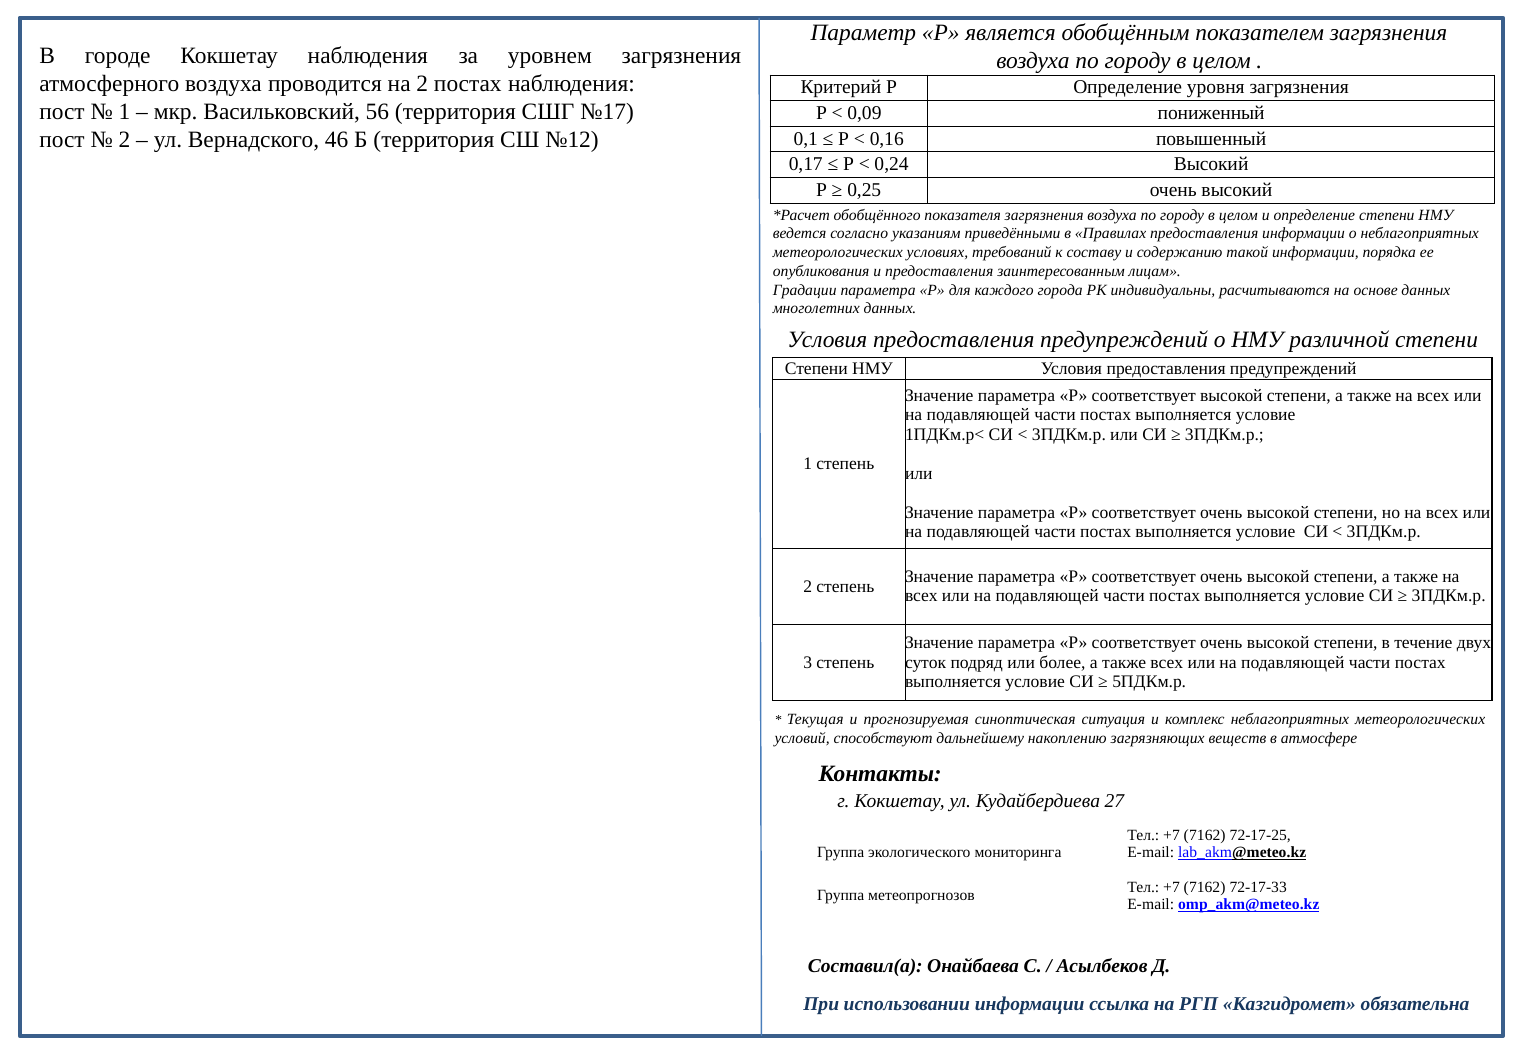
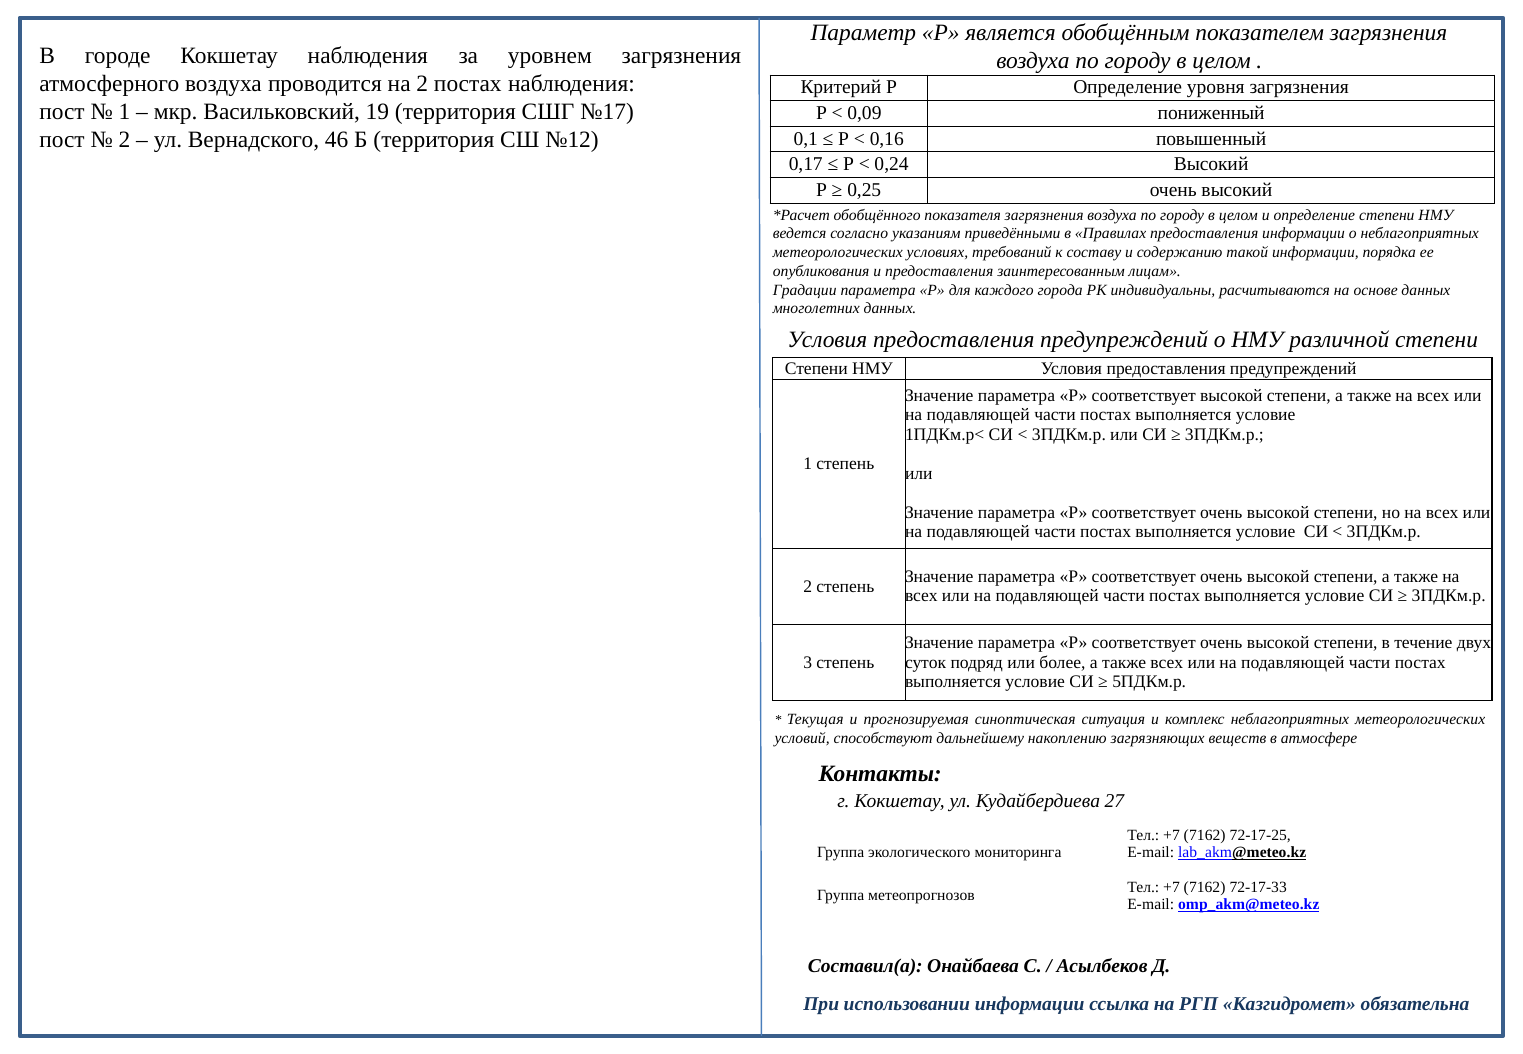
56: 56 -> 19
